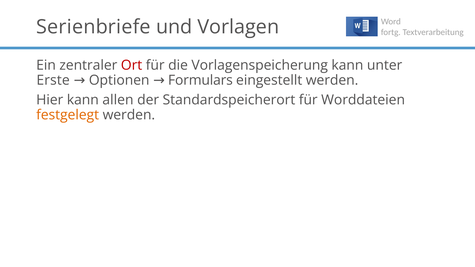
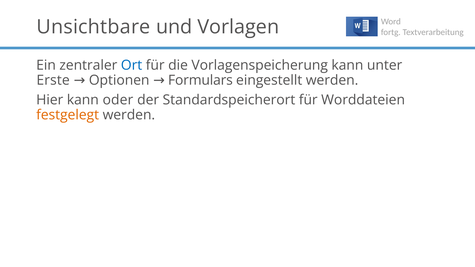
Serienbriefe: Serienbriefe -> Unsichtbare
Ort colour: red -> blue
allen: allen -> oder
